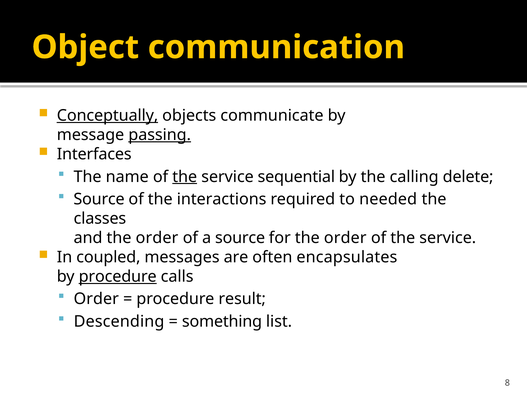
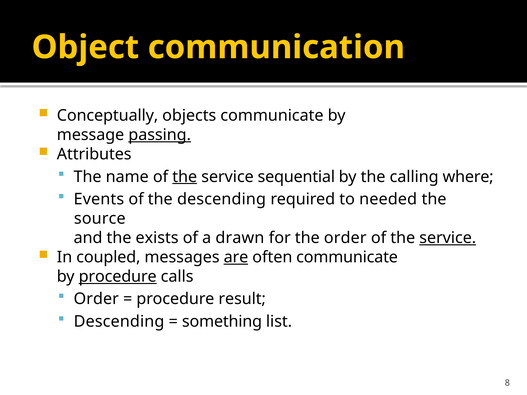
Conceptually underline: present -> none
Interfaces: Interfaces -> Attributes
delete: delete -> where
Source at (99, 199): Source -> Events
the interactions: interactions -> descending
classes: classes -> source
and the order: order -> exists
a source: source -> drawn
service at (448, 238) underline: none -> present
are underline: none -> present
often encapsulates: encapsulates -> communicate
